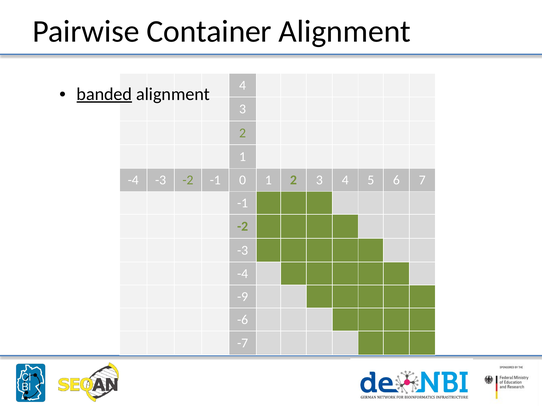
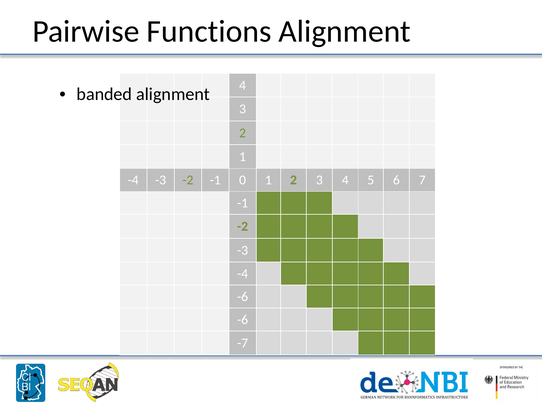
Container: Container -> Functions
banded underline: present -> none
-9 at (243, 297): -9 -> -6
